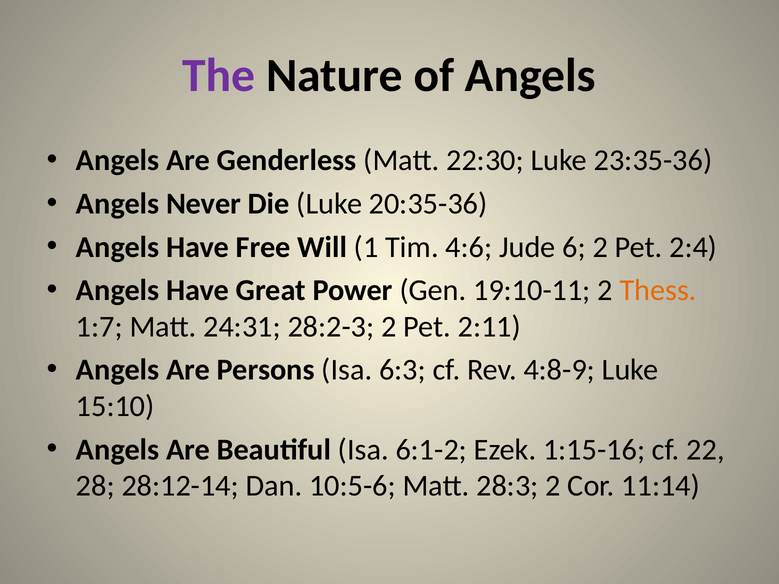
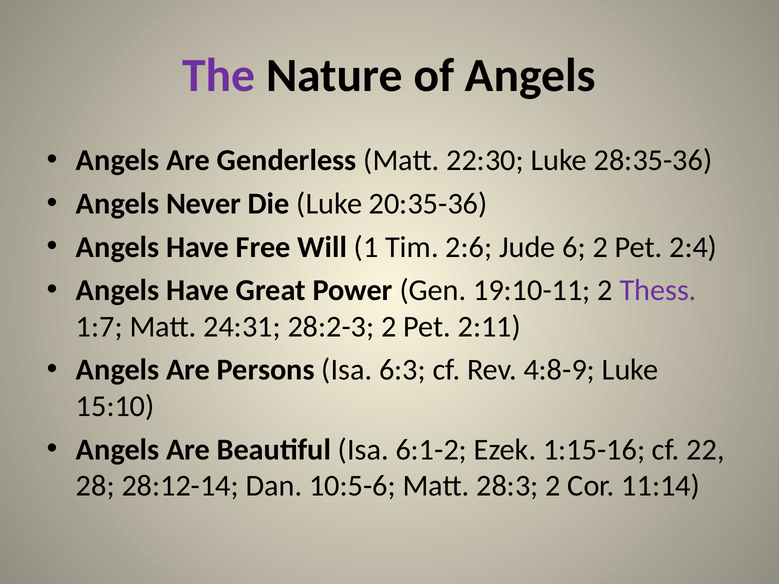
23:35-36: 23:35-36 -> 28:35-36
4:6: 4:6 -> 2:6
Thess colour: orange -> purple
